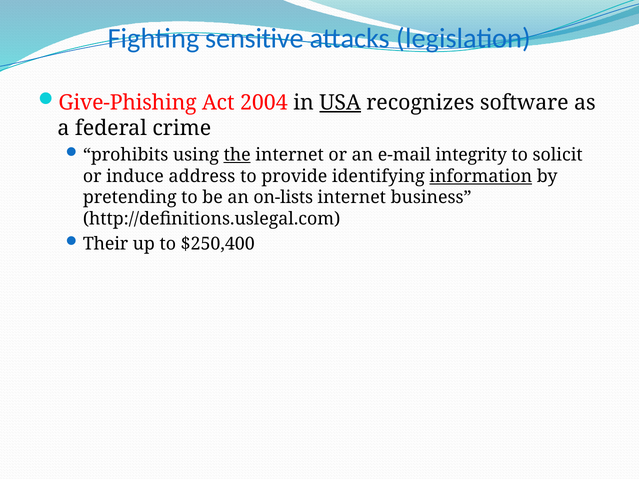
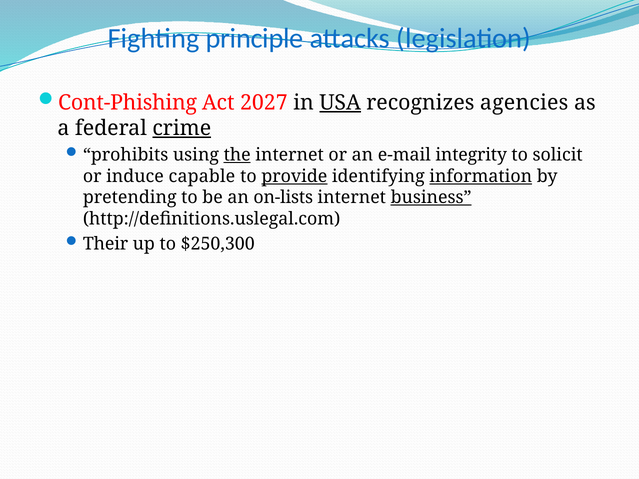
sensitive: sensitive -> principle
Give-Phishing: Give-Phishing -> Cont-Phishing
2004: 2004 -> 2027
software: software -> agencies
crime underline: none -> present
address: address -> capable
provide underline: none -> present
business underline: none -> present
$250,400: $250,400 -> $250,300
